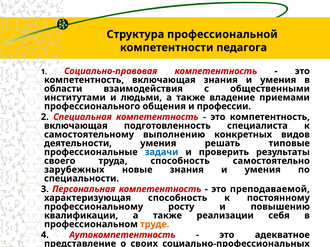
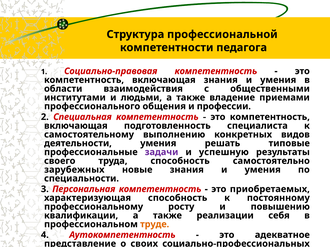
задачи colour: blue -> purple
проверить: проверить -> успешную
преподаваемой: преподаваемой -> приобретаемых
